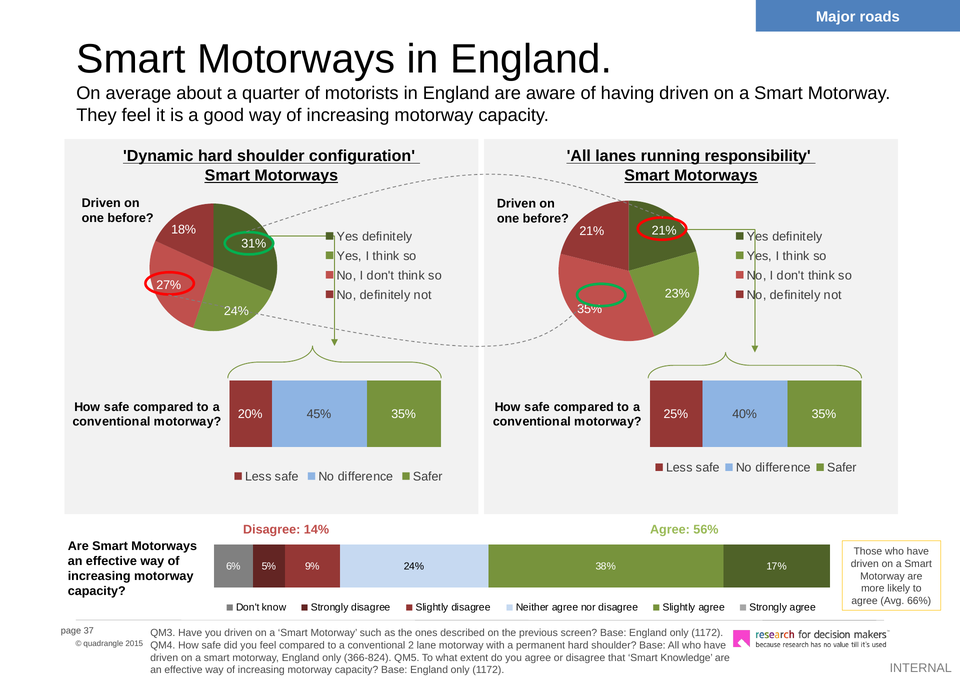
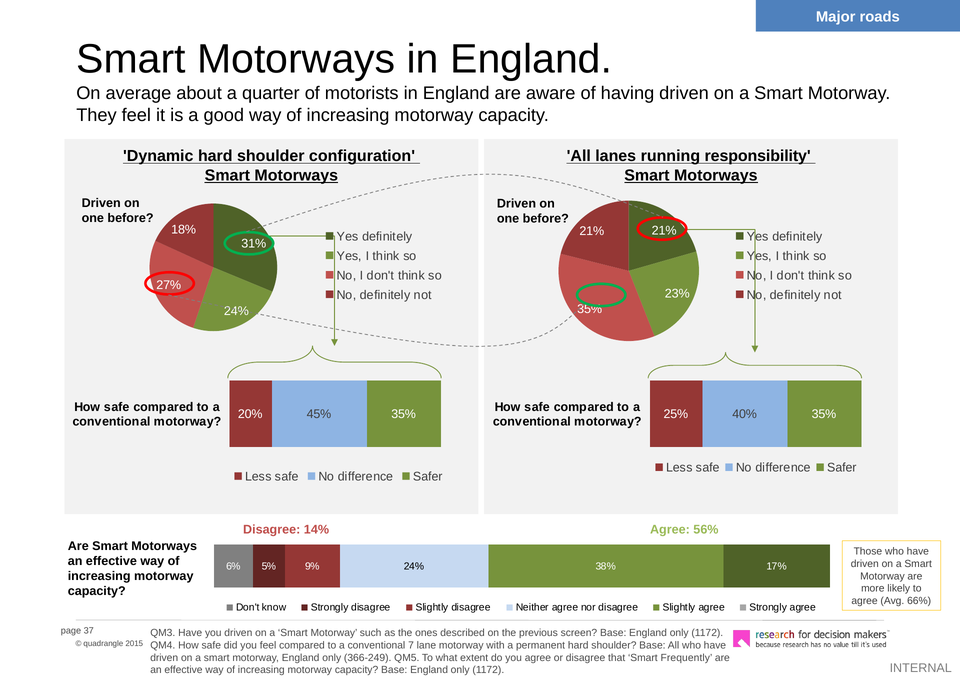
2: 2 -> 7
366-824: 366-824 -> 366-249
Knowledge: Knowledge -> Frequently
